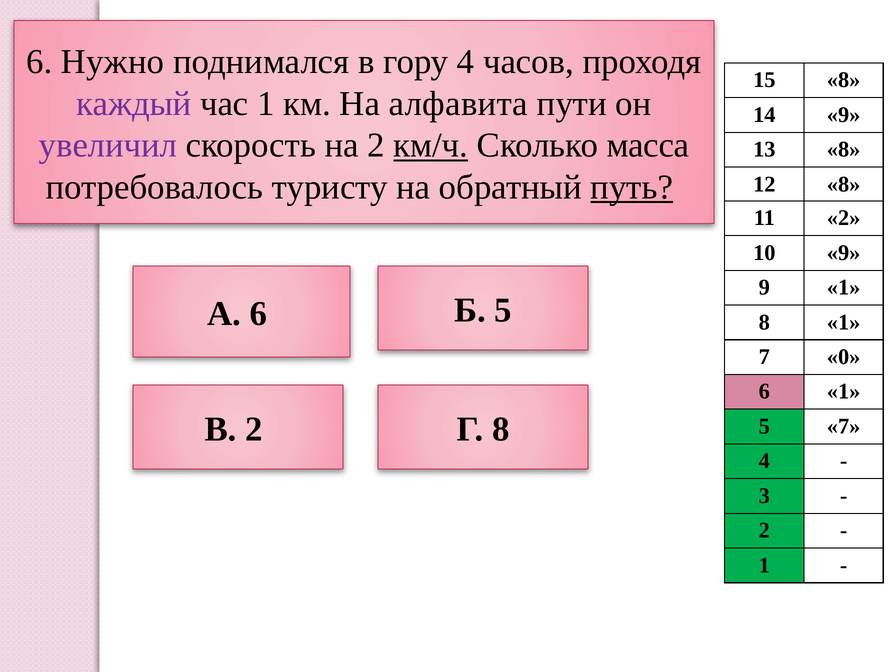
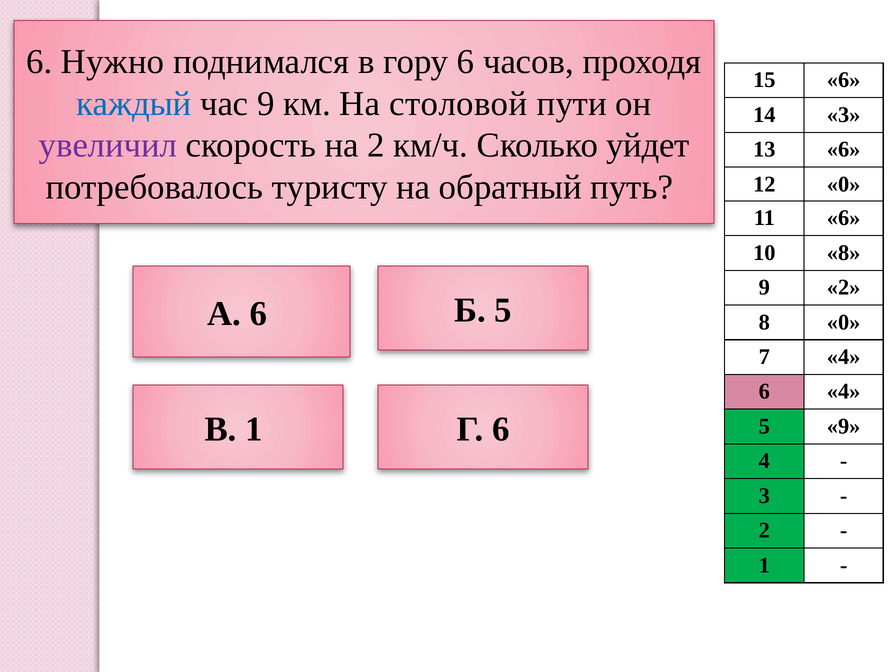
гору 4: 4 -> 6
15 8: 8 -> 6
каждый colour: purple -> blue
час 1: 1 -> 9
алфавита: алфавита -> столовой
14 9: 9 -> 3
км/ч underline: present -> none
масса: масса -> уйдет
13 8: 8 -> 6
путь underline: present -> none
12 8: 8 -> 0
11 2: 2 -> 6
10 9: 9 -> 8
9 1: 1 -> 2
8 1: 1 -> 0
7 0: 0 -> 4
6 1: 1 -> 4
В 2: 2 -> 1
Г 8: 8 -> 6
5 7: 7 -> 9
